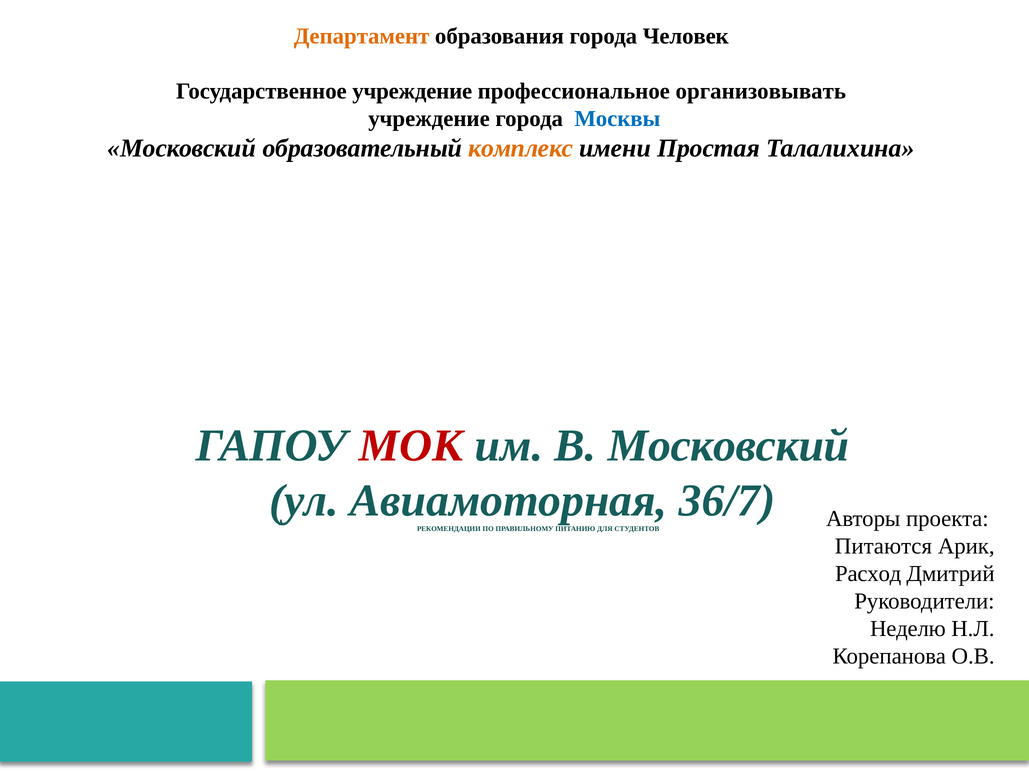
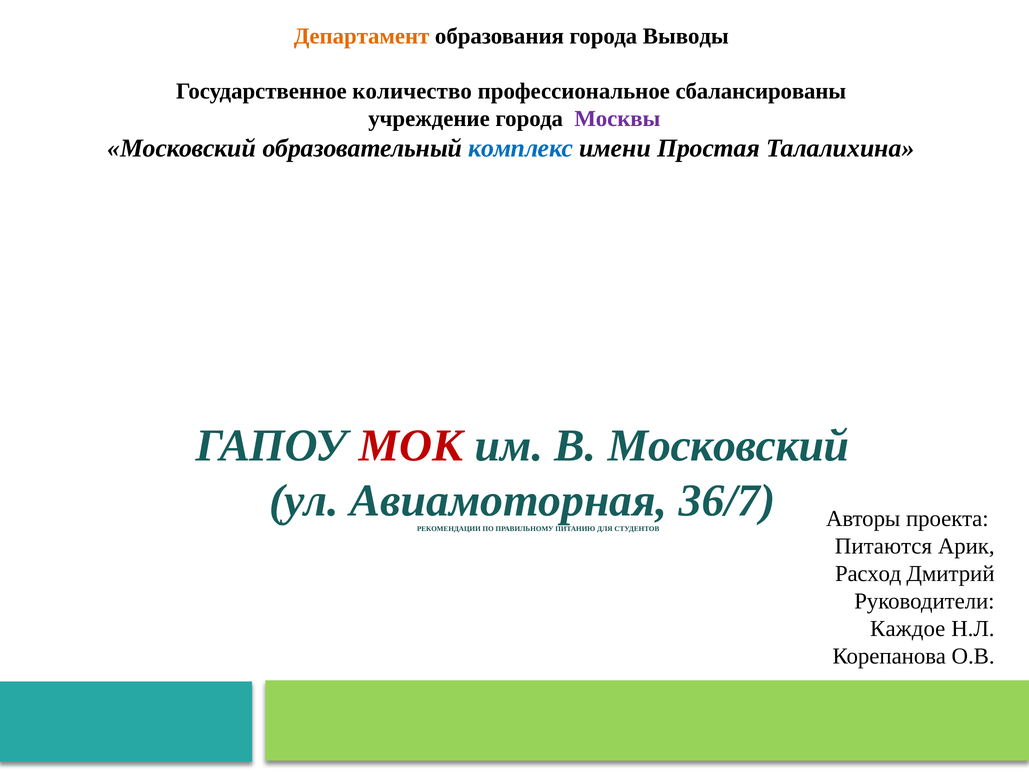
Человек: Человек -> Выводы
Государственное учреждение: учреждение -> количество
организовывать: организовывать -> сбалансированы
Москвы colour: blue -> purple
комплекс colour: orange -> blue
Неделю: Неделю -> Каждое
